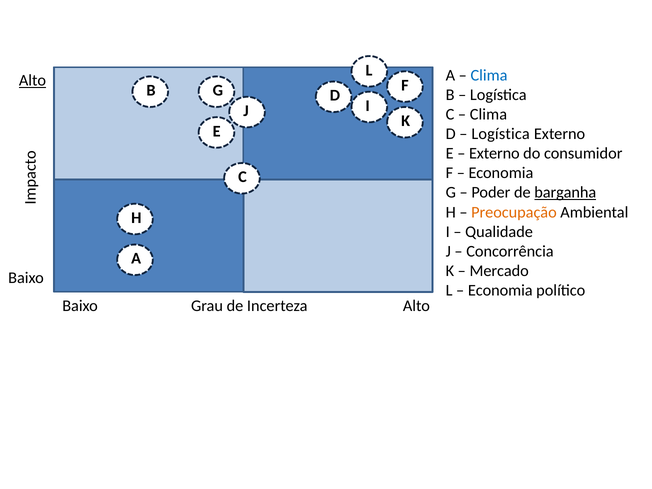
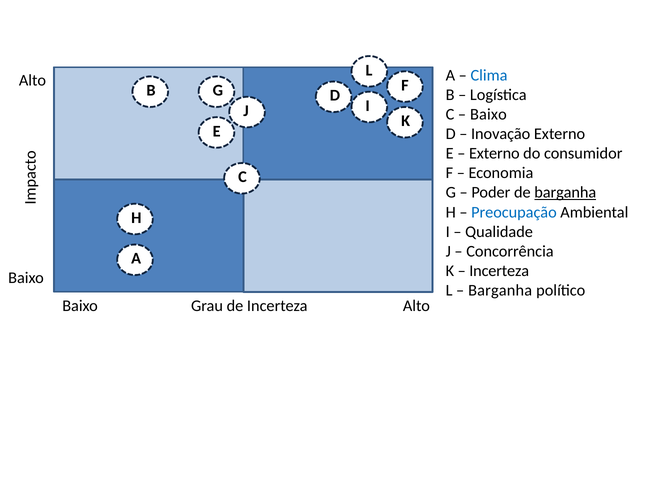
Alto at (32, 80) underline: present -> none
Clima at (488, 114): Clima -> Baixo
Logística at (501, 134): Logística -> Inovação
Preocupação colour: orange -> blue
Mercado at (499, 271): Mercado -> Incerteza
Economia at (500, 290): Economia -> Barganha
